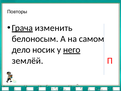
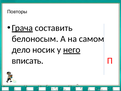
изменить: изменить -> составить
землёй: землёй -> вписать
